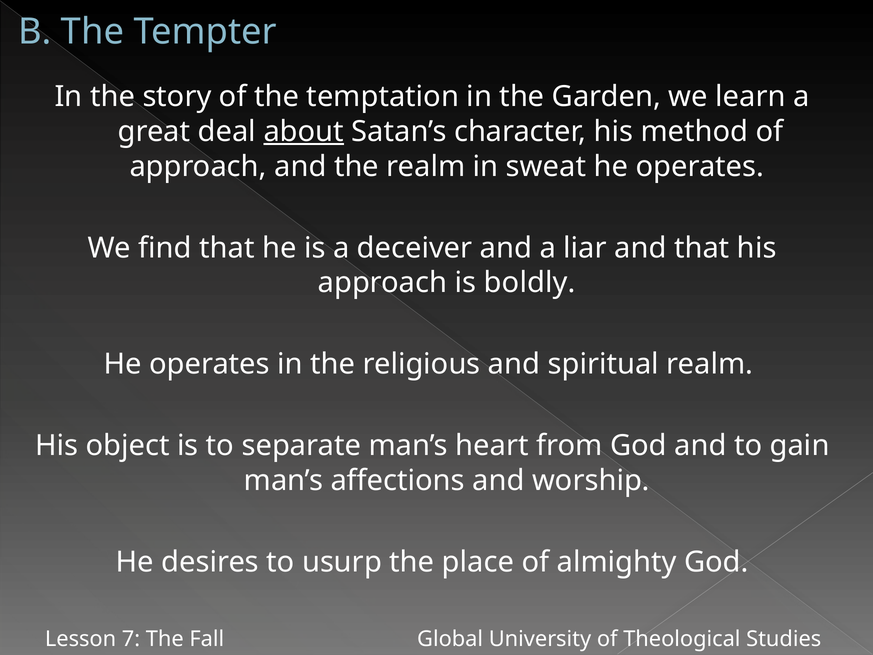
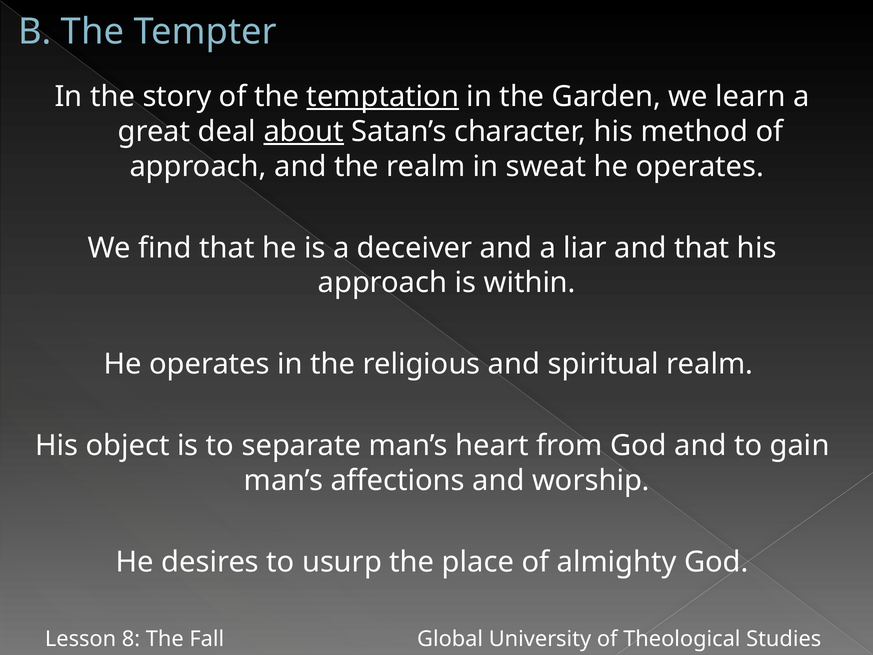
temptation underline: none -> present
boldly: boldly -> within
7: 7 -> 8
